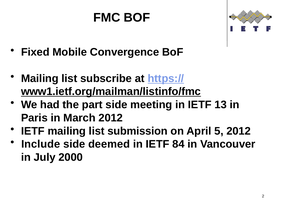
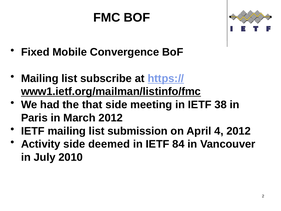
part: part -> that
13: 13 -> 38
5: 5 -> 4
Include: Include -> Activity
2000: 2000 -> 2010
